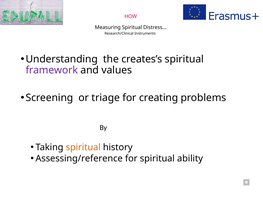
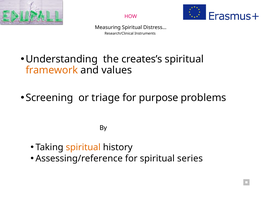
framework colour: purple -> orange
creating: creating -> purpose
ability: ability -> series
